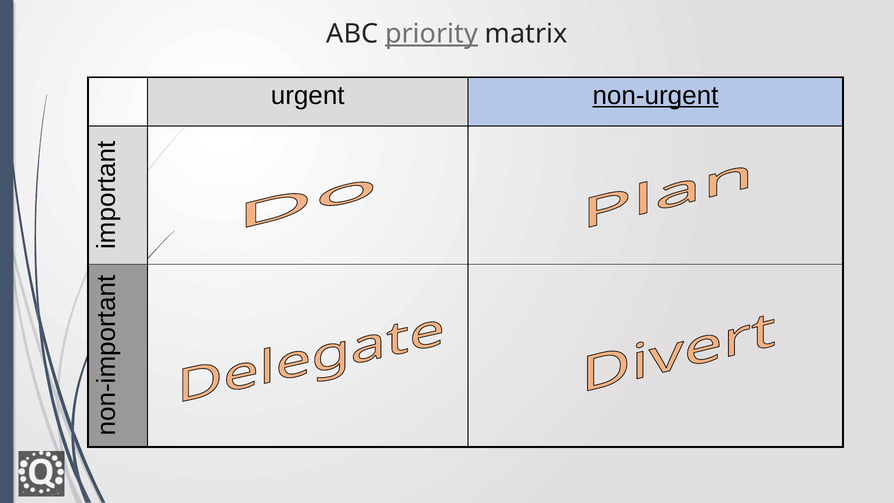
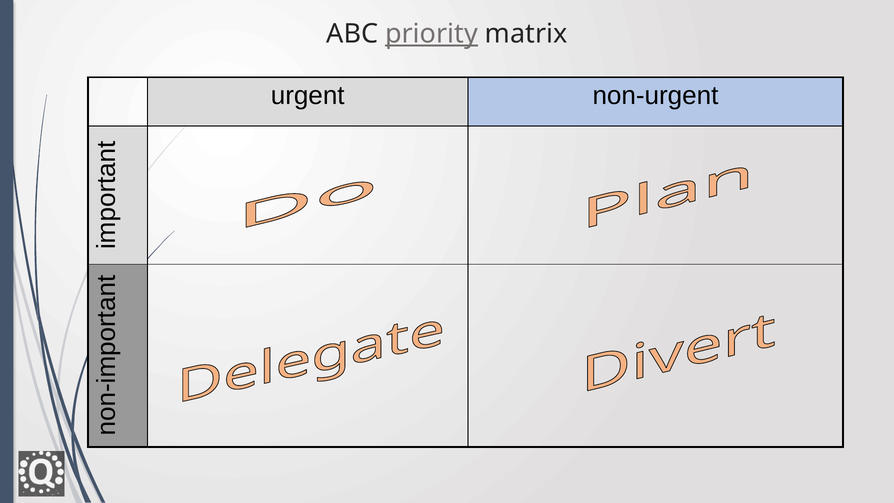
non-urgent underline: present -> none
